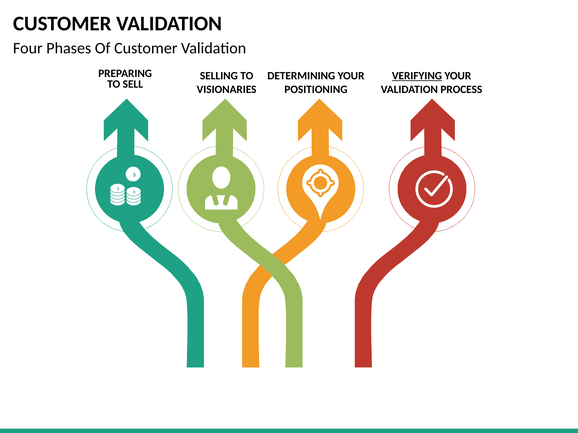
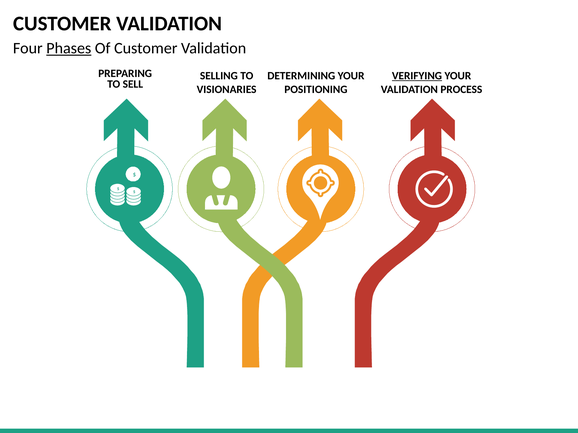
Phases underline: none -> present
